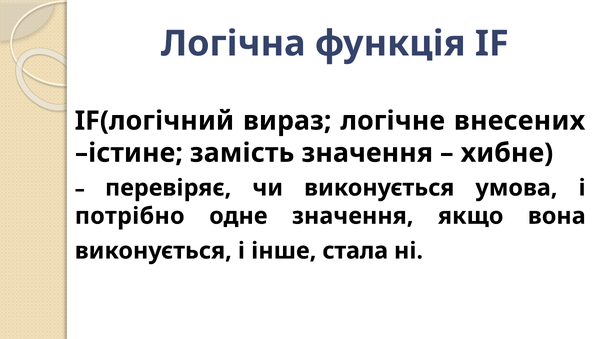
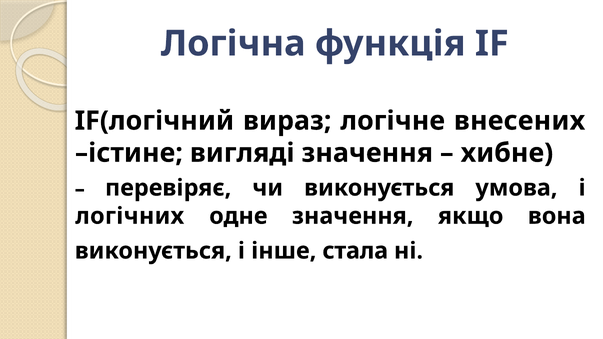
замість: замість -> вигляді
потрібно: потрібно -> логічних
